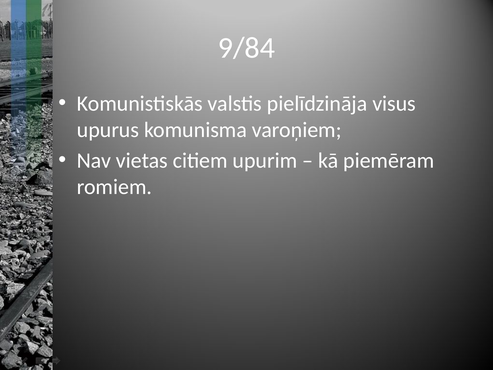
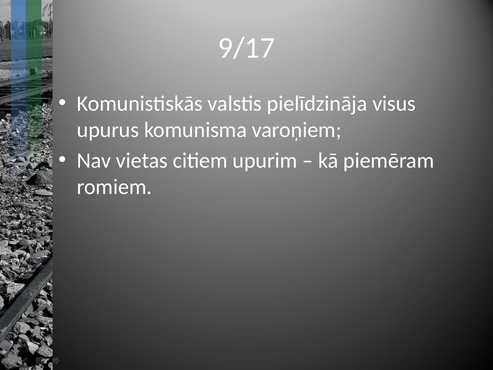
9/84: 9/84 -> 9/17
